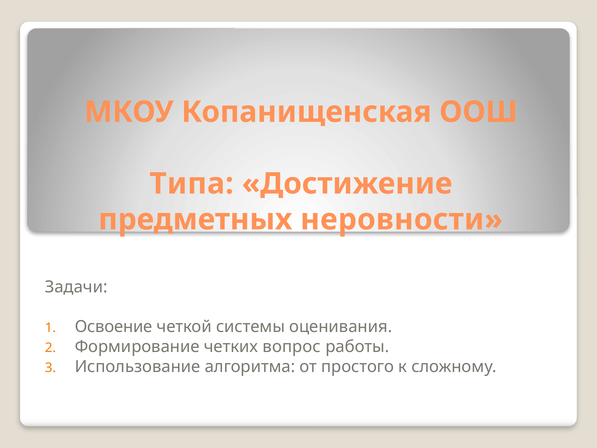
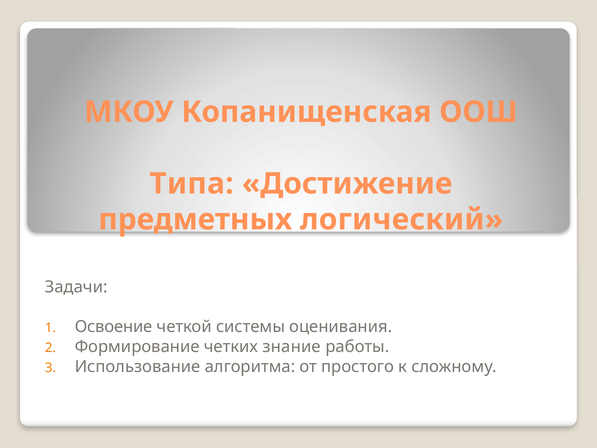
неровности: неровности -> логический
вопрос: вопрос -> знание
